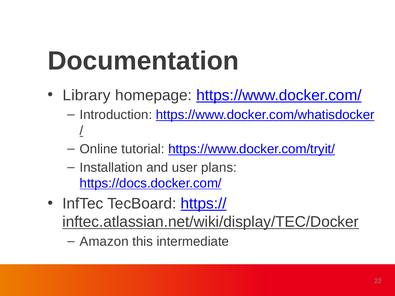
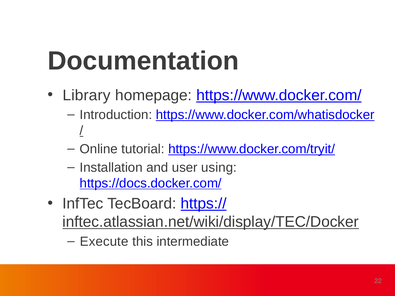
plans: plans -> using
Amazon: Amazon -> Execute
